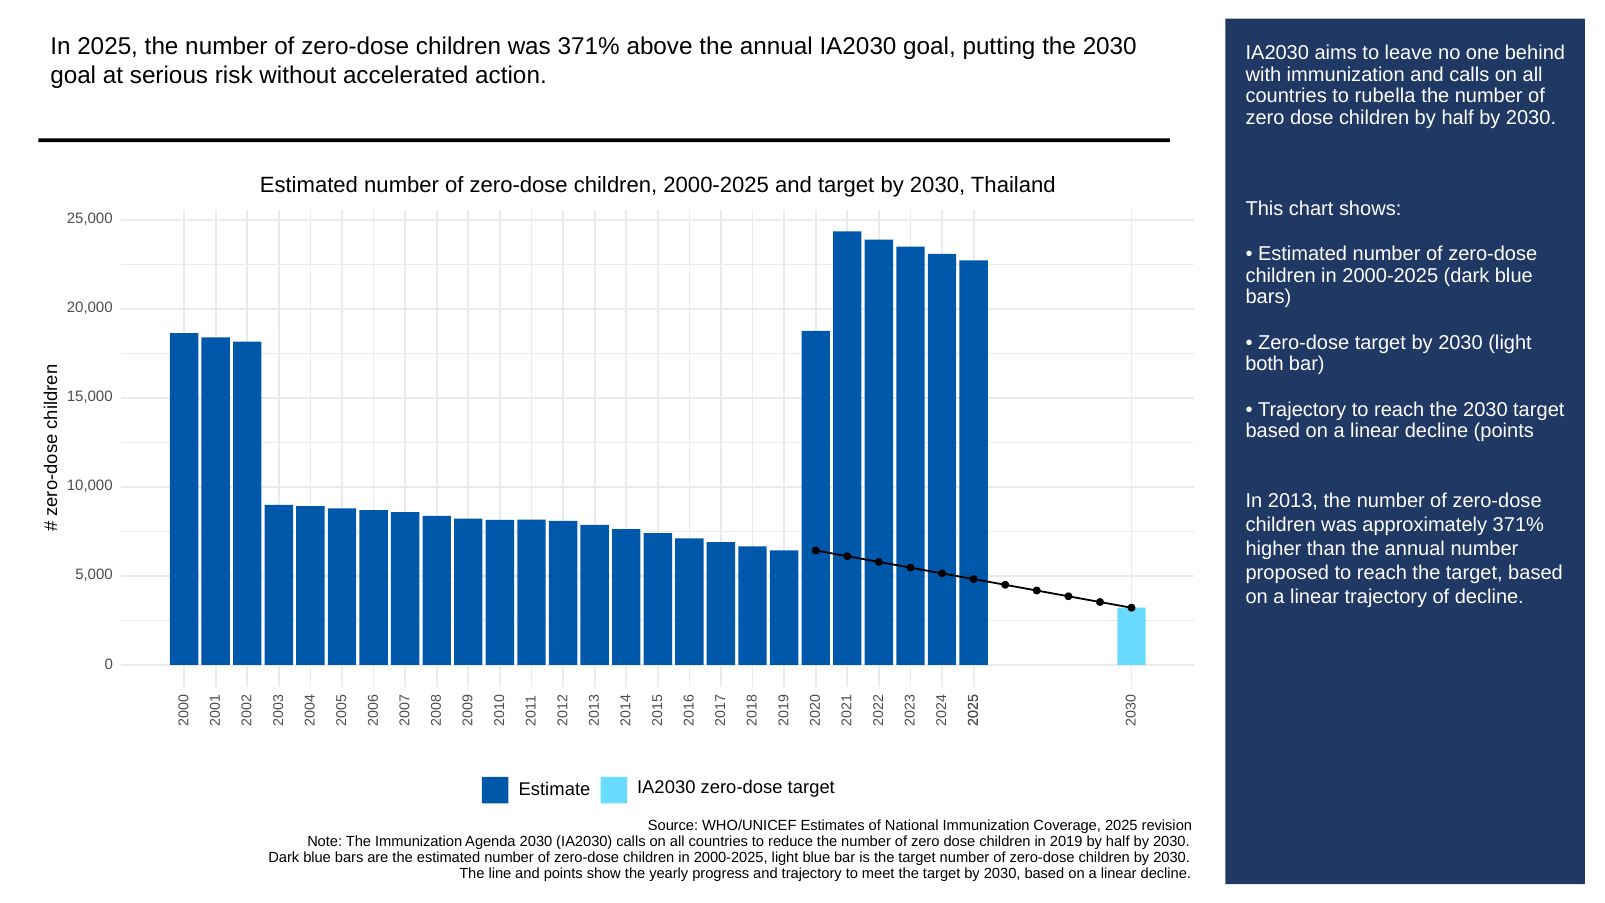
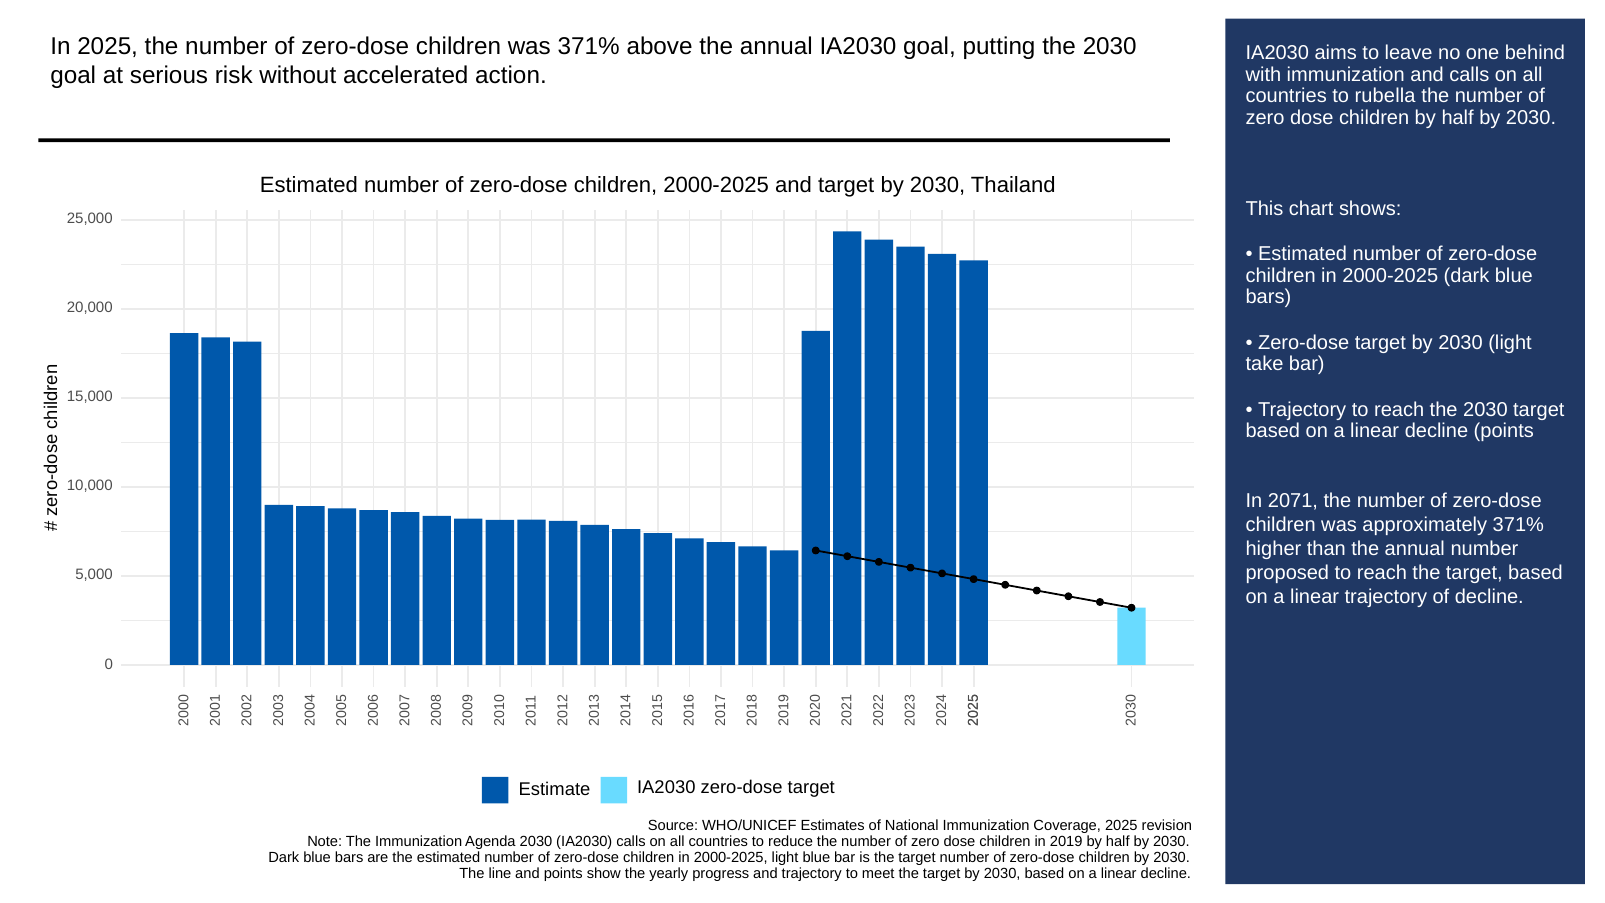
both: both -> take
2013: 2013 -> 2071
